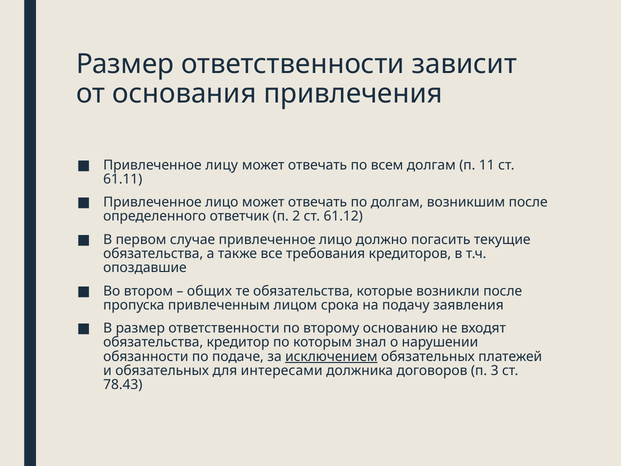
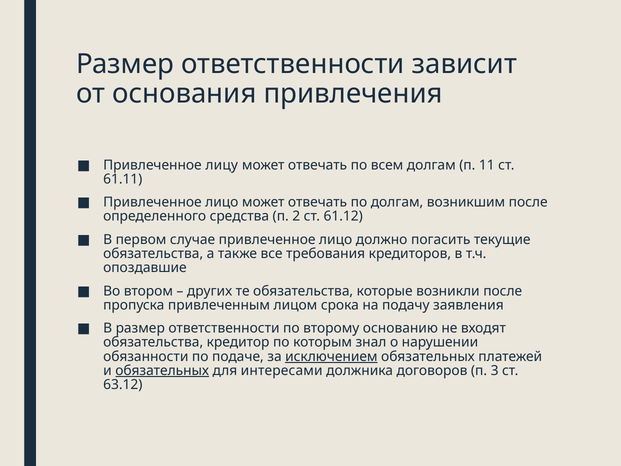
ответчик: ответчик -> средства
общих: общих -> других
обязательных at (162, 370) underline: none -> present
78.43: 78.43 -> 63.12
